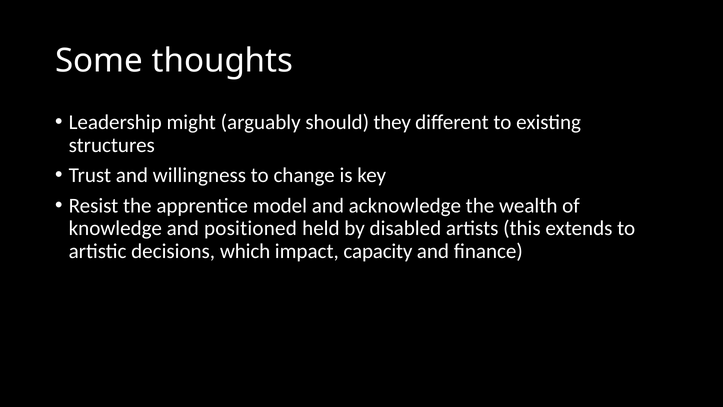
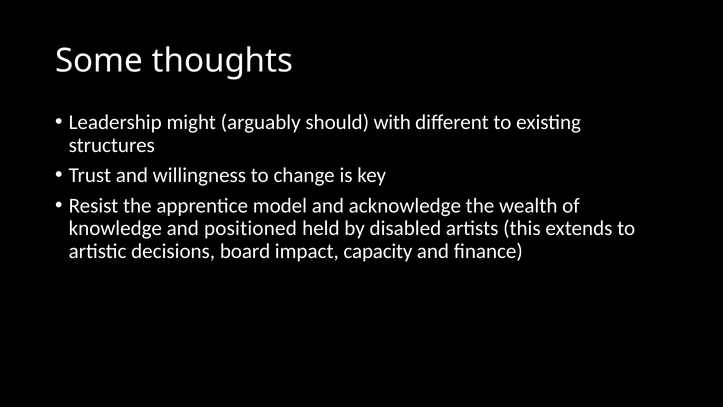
they: they -> with
which: which -> board
